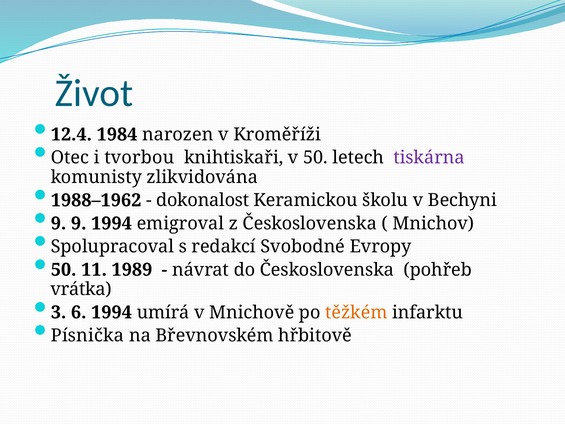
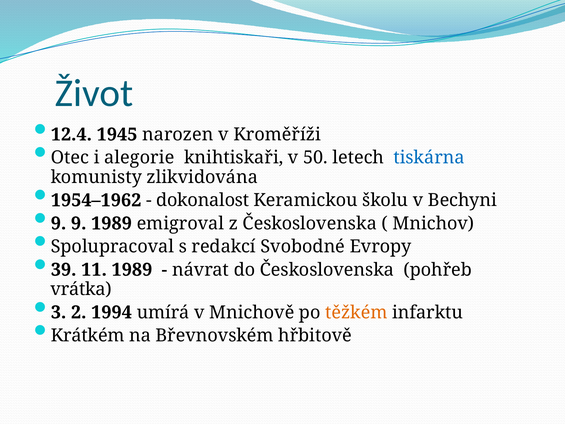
1984: 1984 -> 1945
tvorbou: tvorbou -> alegorie
tiskárna colour: purple -> blue
1988–1962: 1988–1962 -> 1954–1962
9 1994: 1994 -> 1989
50 at (64, 270): 50 -> 39
6: 6 -> 2
Písnička: Písnička -> Krátkém
